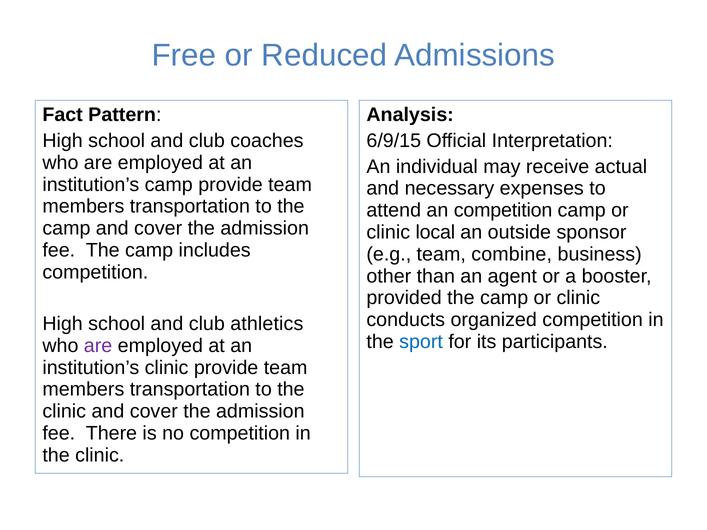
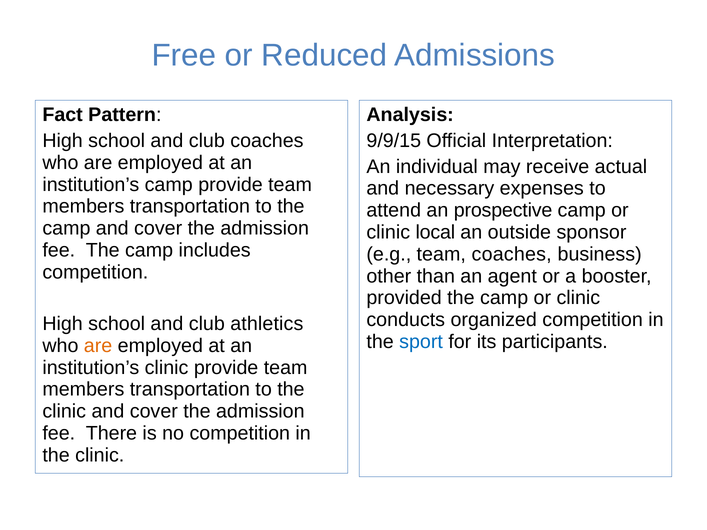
6/9/15: 6/9/15 -> 9/9/15
an competition: competition -> prospective
team combine: combine -> coaches
are at (98, 346) colour: purple -> orange
